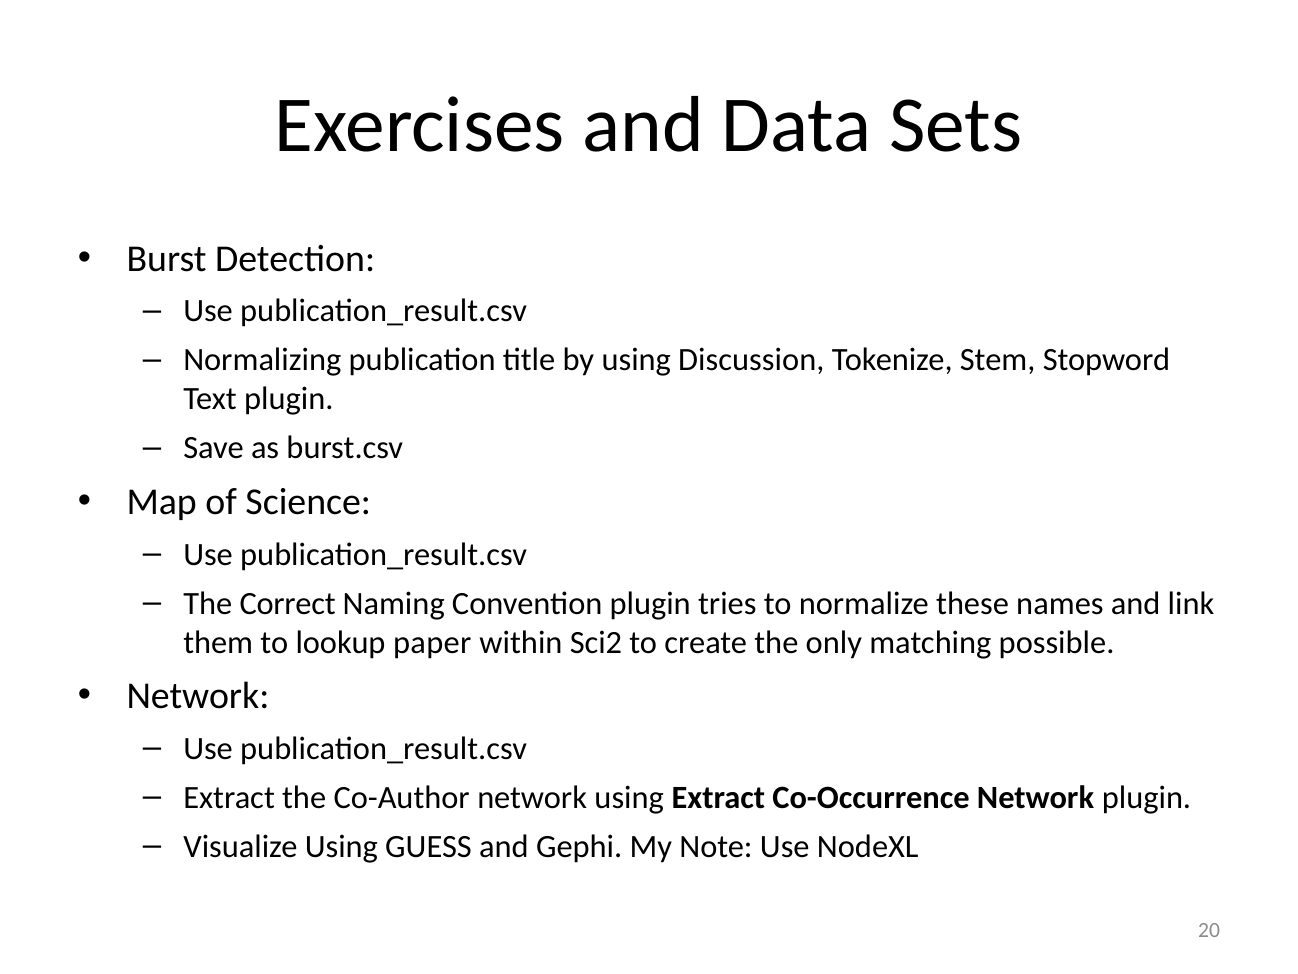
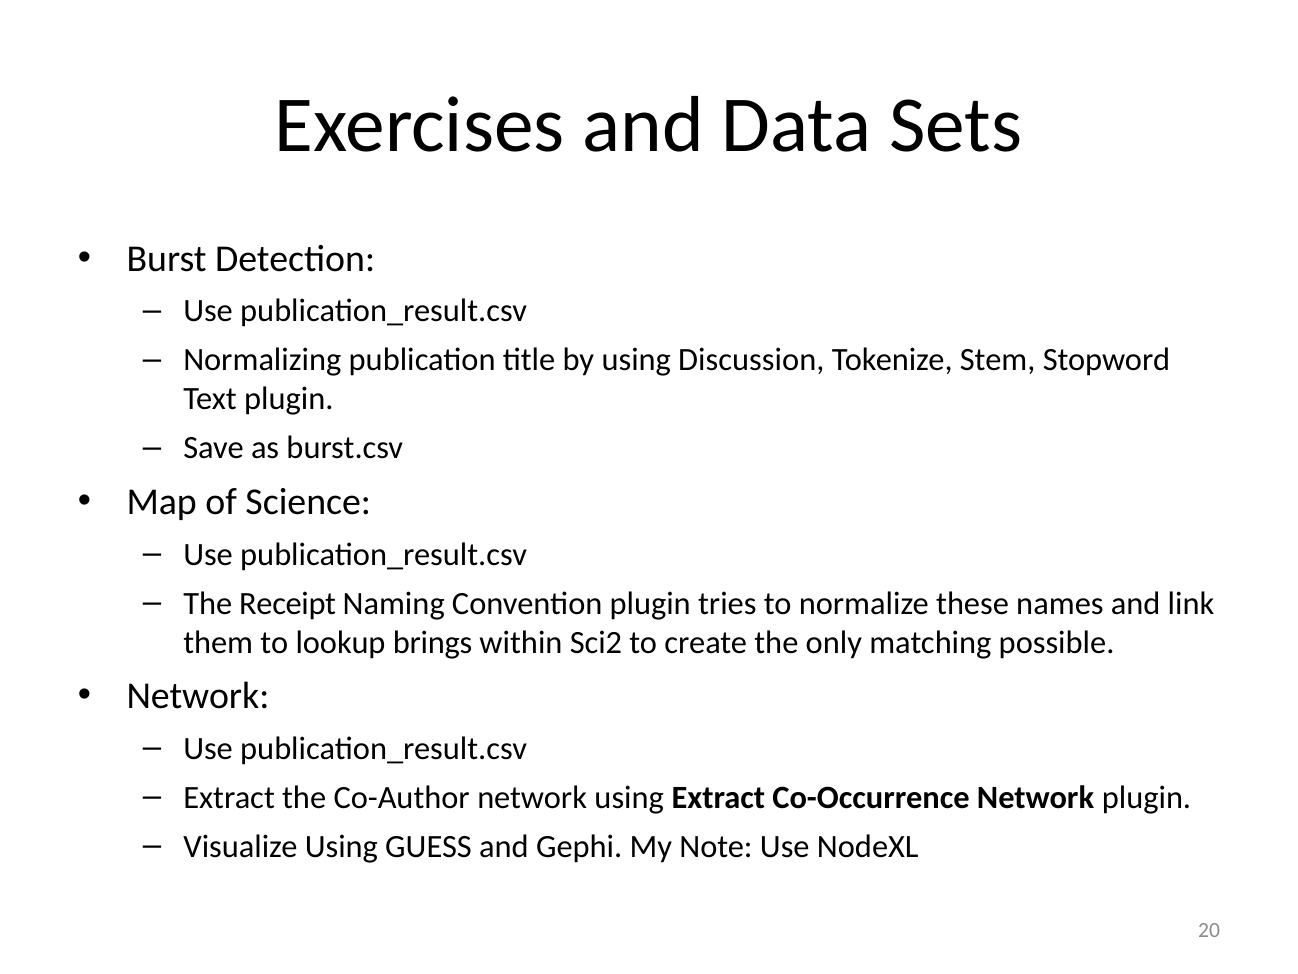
Correct: Correct -> Receipt
paper: paper -> brings
